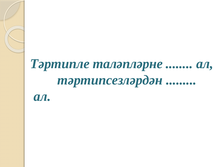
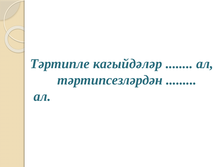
таләпләрне: таләпләрне -> кагыйдәләр
